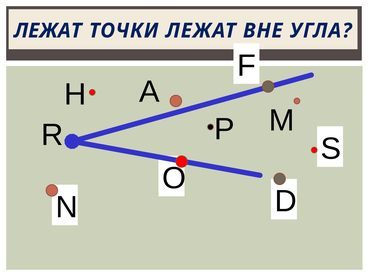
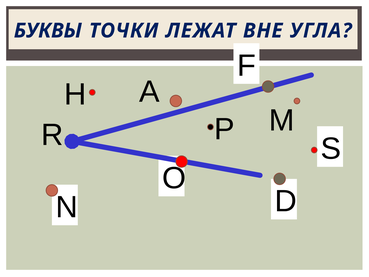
ЛЕЖАТ at (48, 31): ЛЕЖАТ -> БУКВЫ
